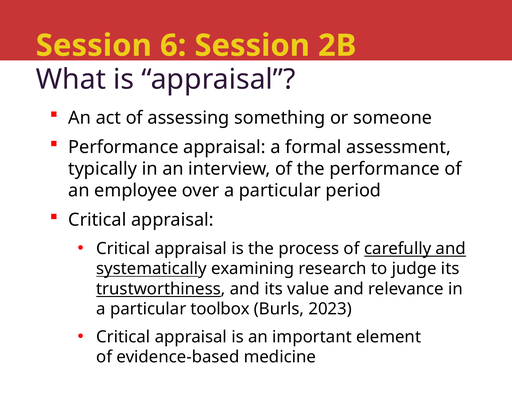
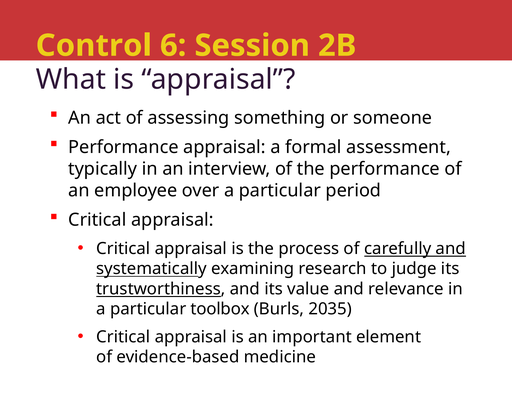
Session at (94, 46): Session -> Control
2023: 2023 -> 2035
